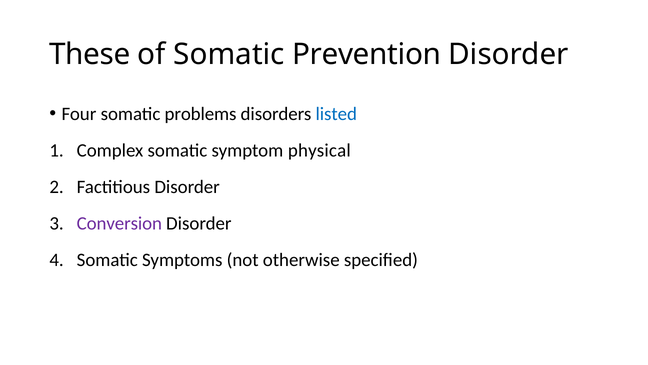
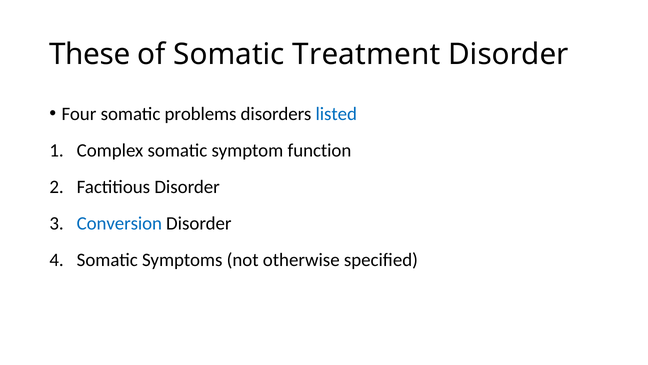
Prevention: Prevention -> Treatment
physical: physical -> function
Conversion colour: purple -> blue
